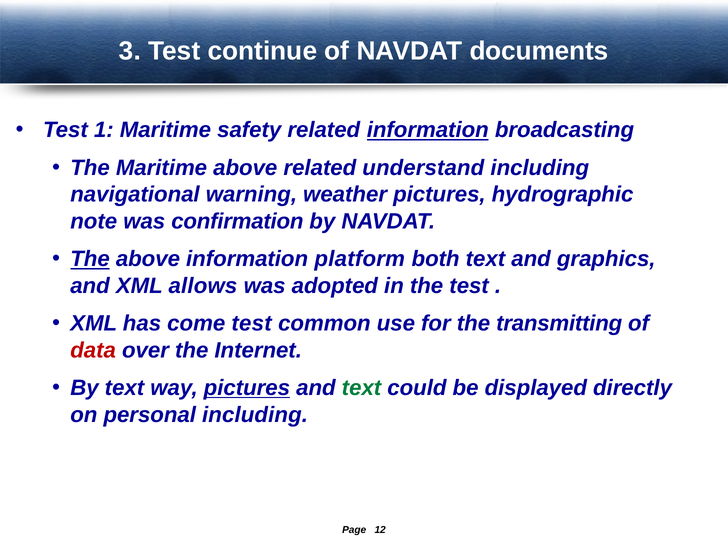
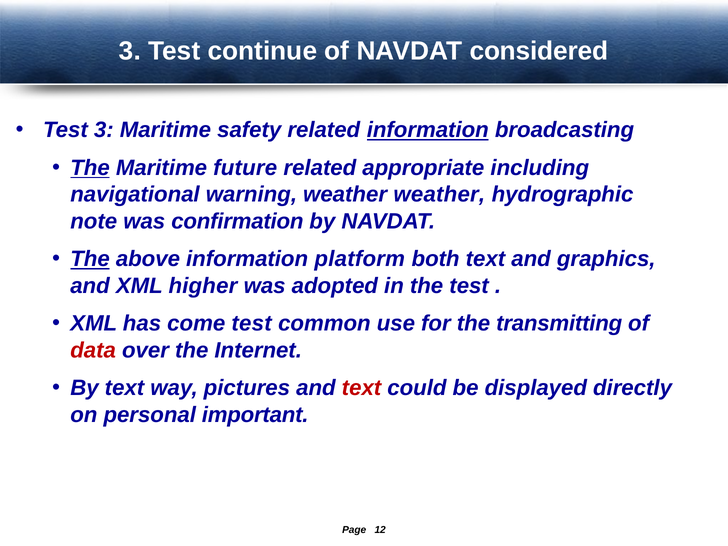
documents: documents -> considered
Test 1: 1 -> 3
The at (90, 168) underline: none -> present
Maritime above: above -> future
understand: understand -> appropriate
weather pictures: pictures -> weather
allows: allows -> higher
pictures at (247, 388) underline: present -> none
text at (362, 388) colour: green -> red
personal including: including -> important
